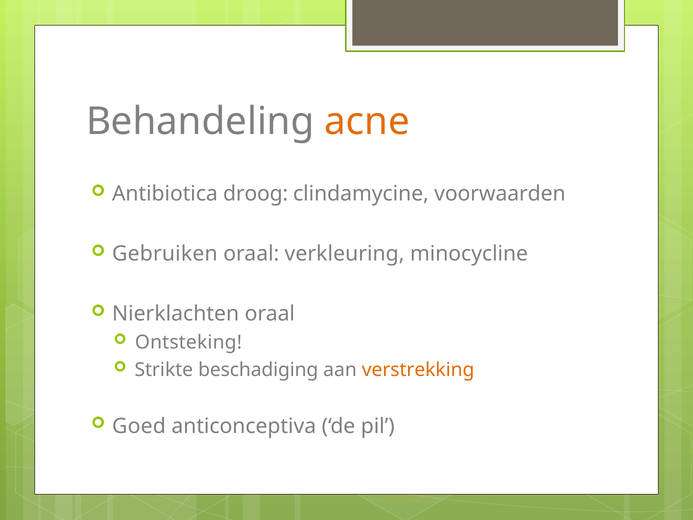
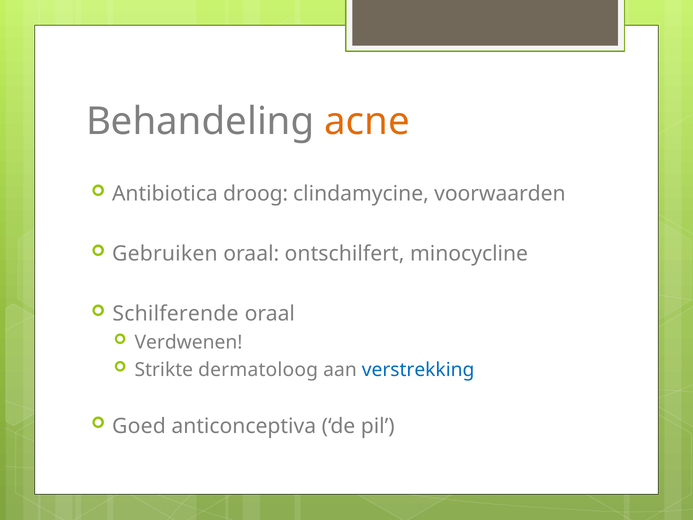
verkleuring: verkleuring -> ontschilfert
Nierklachten: Nierklachten -> Schilferende
Ontsteking: Ontsteking -> Verdwenen
beschadiging: beschadiging -> dermatoloog
verstrekking colour: orange -> blue
